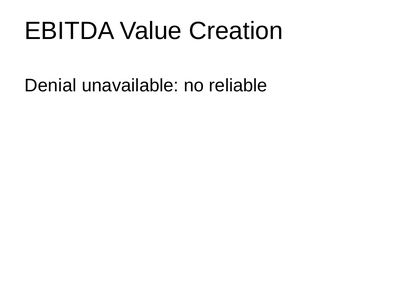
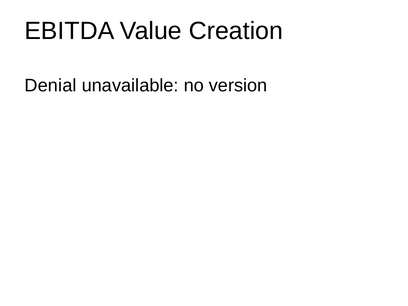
reliable: reliable -> version
